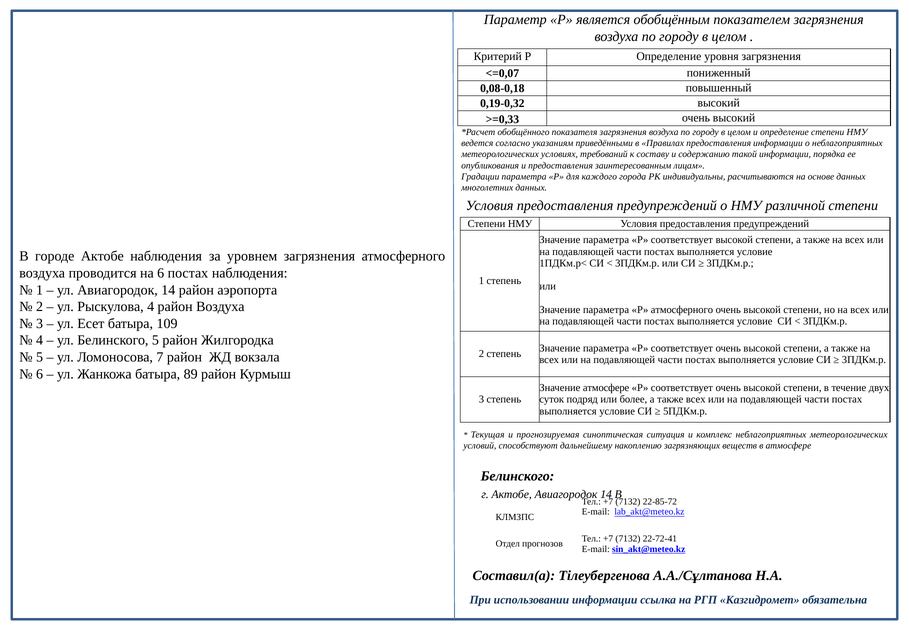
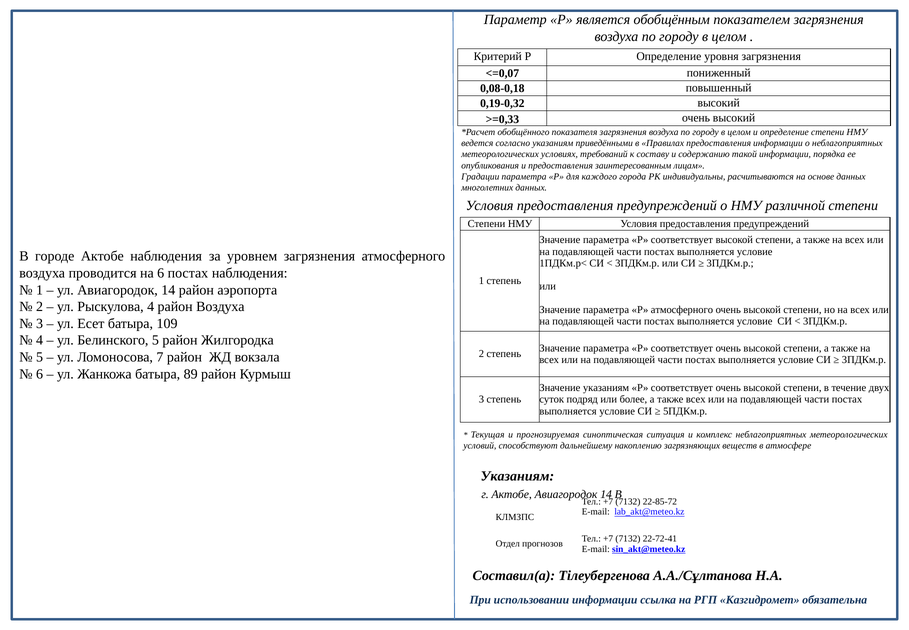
Значение атмосфере: атмосфере -> указаниям
Белинского at (518, 476): Белинского -> Указаниям
